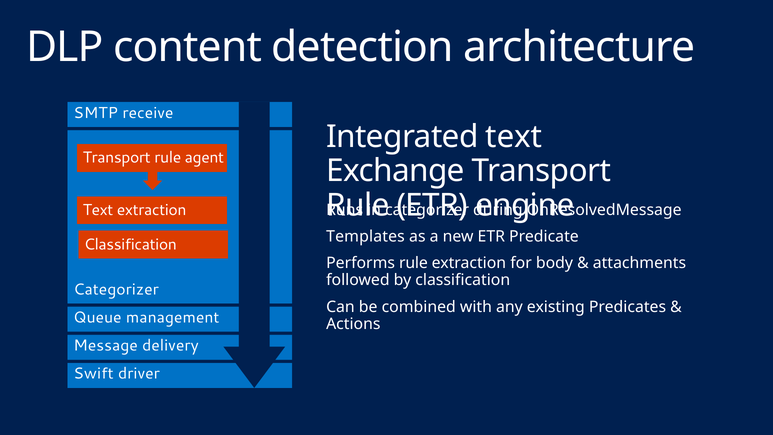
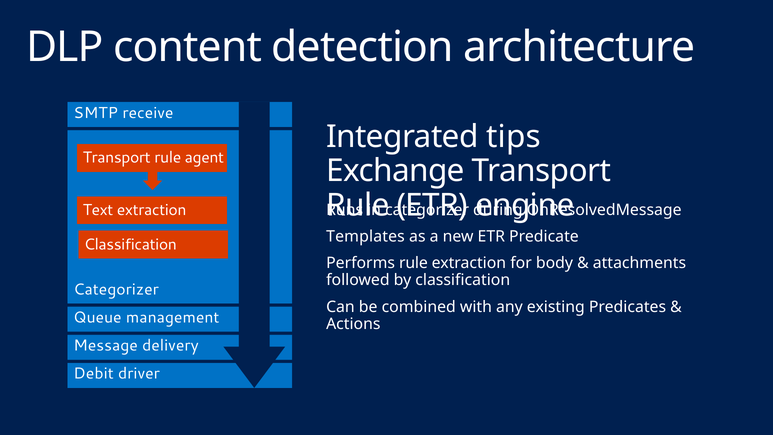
Integrated text: text -> tips
Swift: Swift -> Debit
